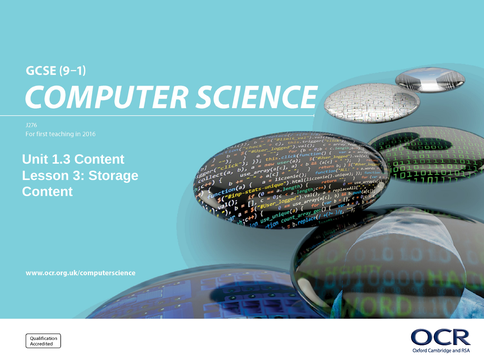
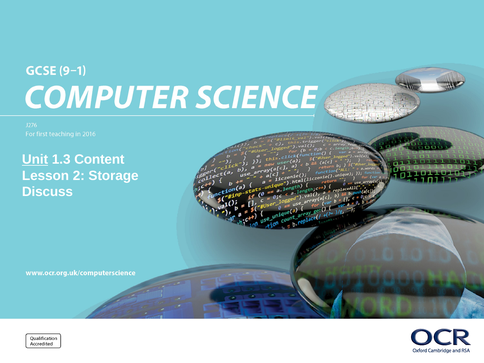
Unit underline: none -> present
3: 3 -> 2
Content at (47, 192): Content -> Discuss
